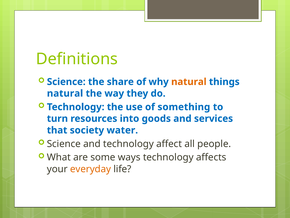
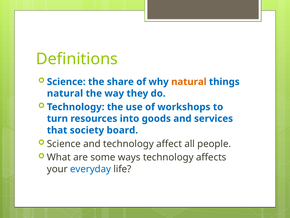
something: something -> workshops
water: water -> board
everyday colour: orange -> blue
